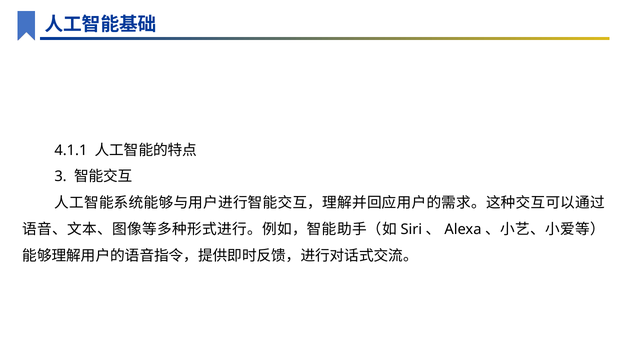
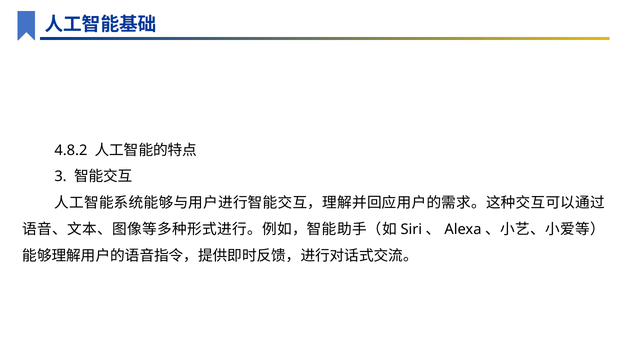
4.1.1: 4.1.1 -> 4.8.2
